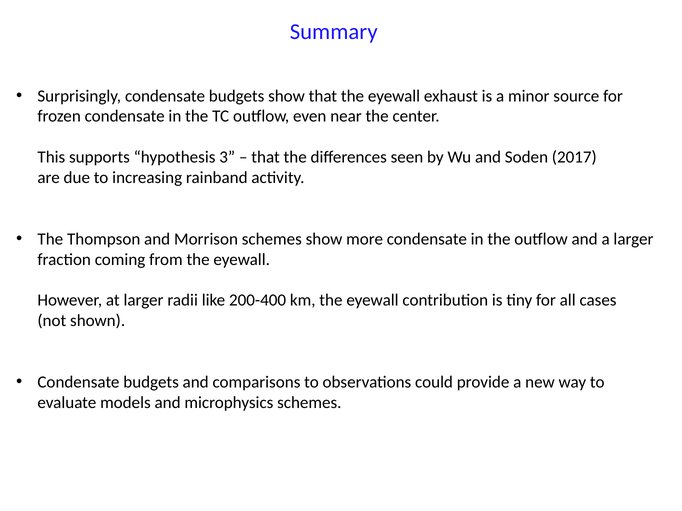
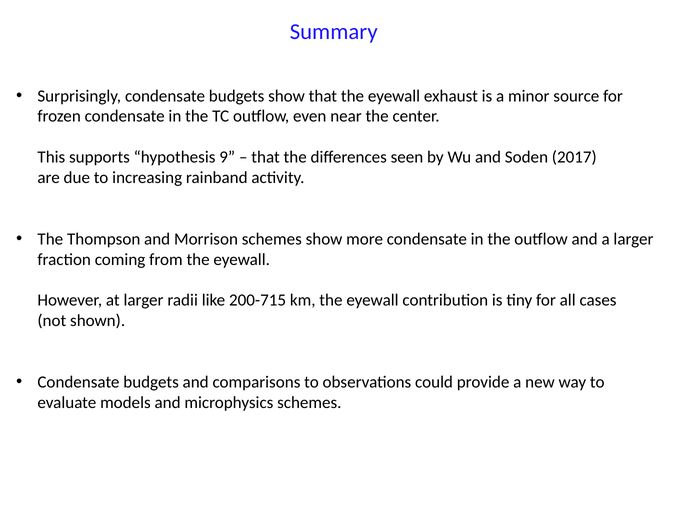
3: 3 -> 9
200-400: 200-400 -> 200-715
